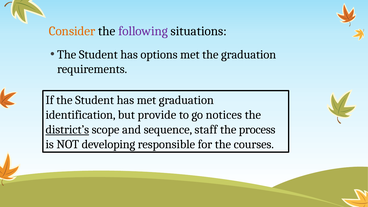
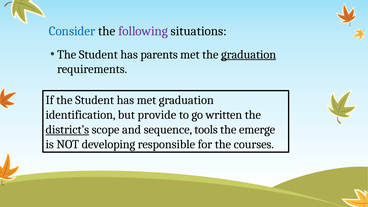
Consider colour: orange -> blue
options: options -> parents
graduation at (249, 54) underline: none -> present
notices: notices -> written
staff: staff -> tools
process: process -> emerge
